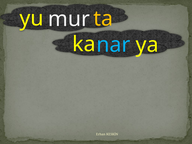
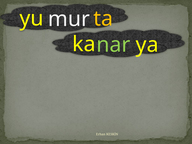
nar colour: light blue -> light green
